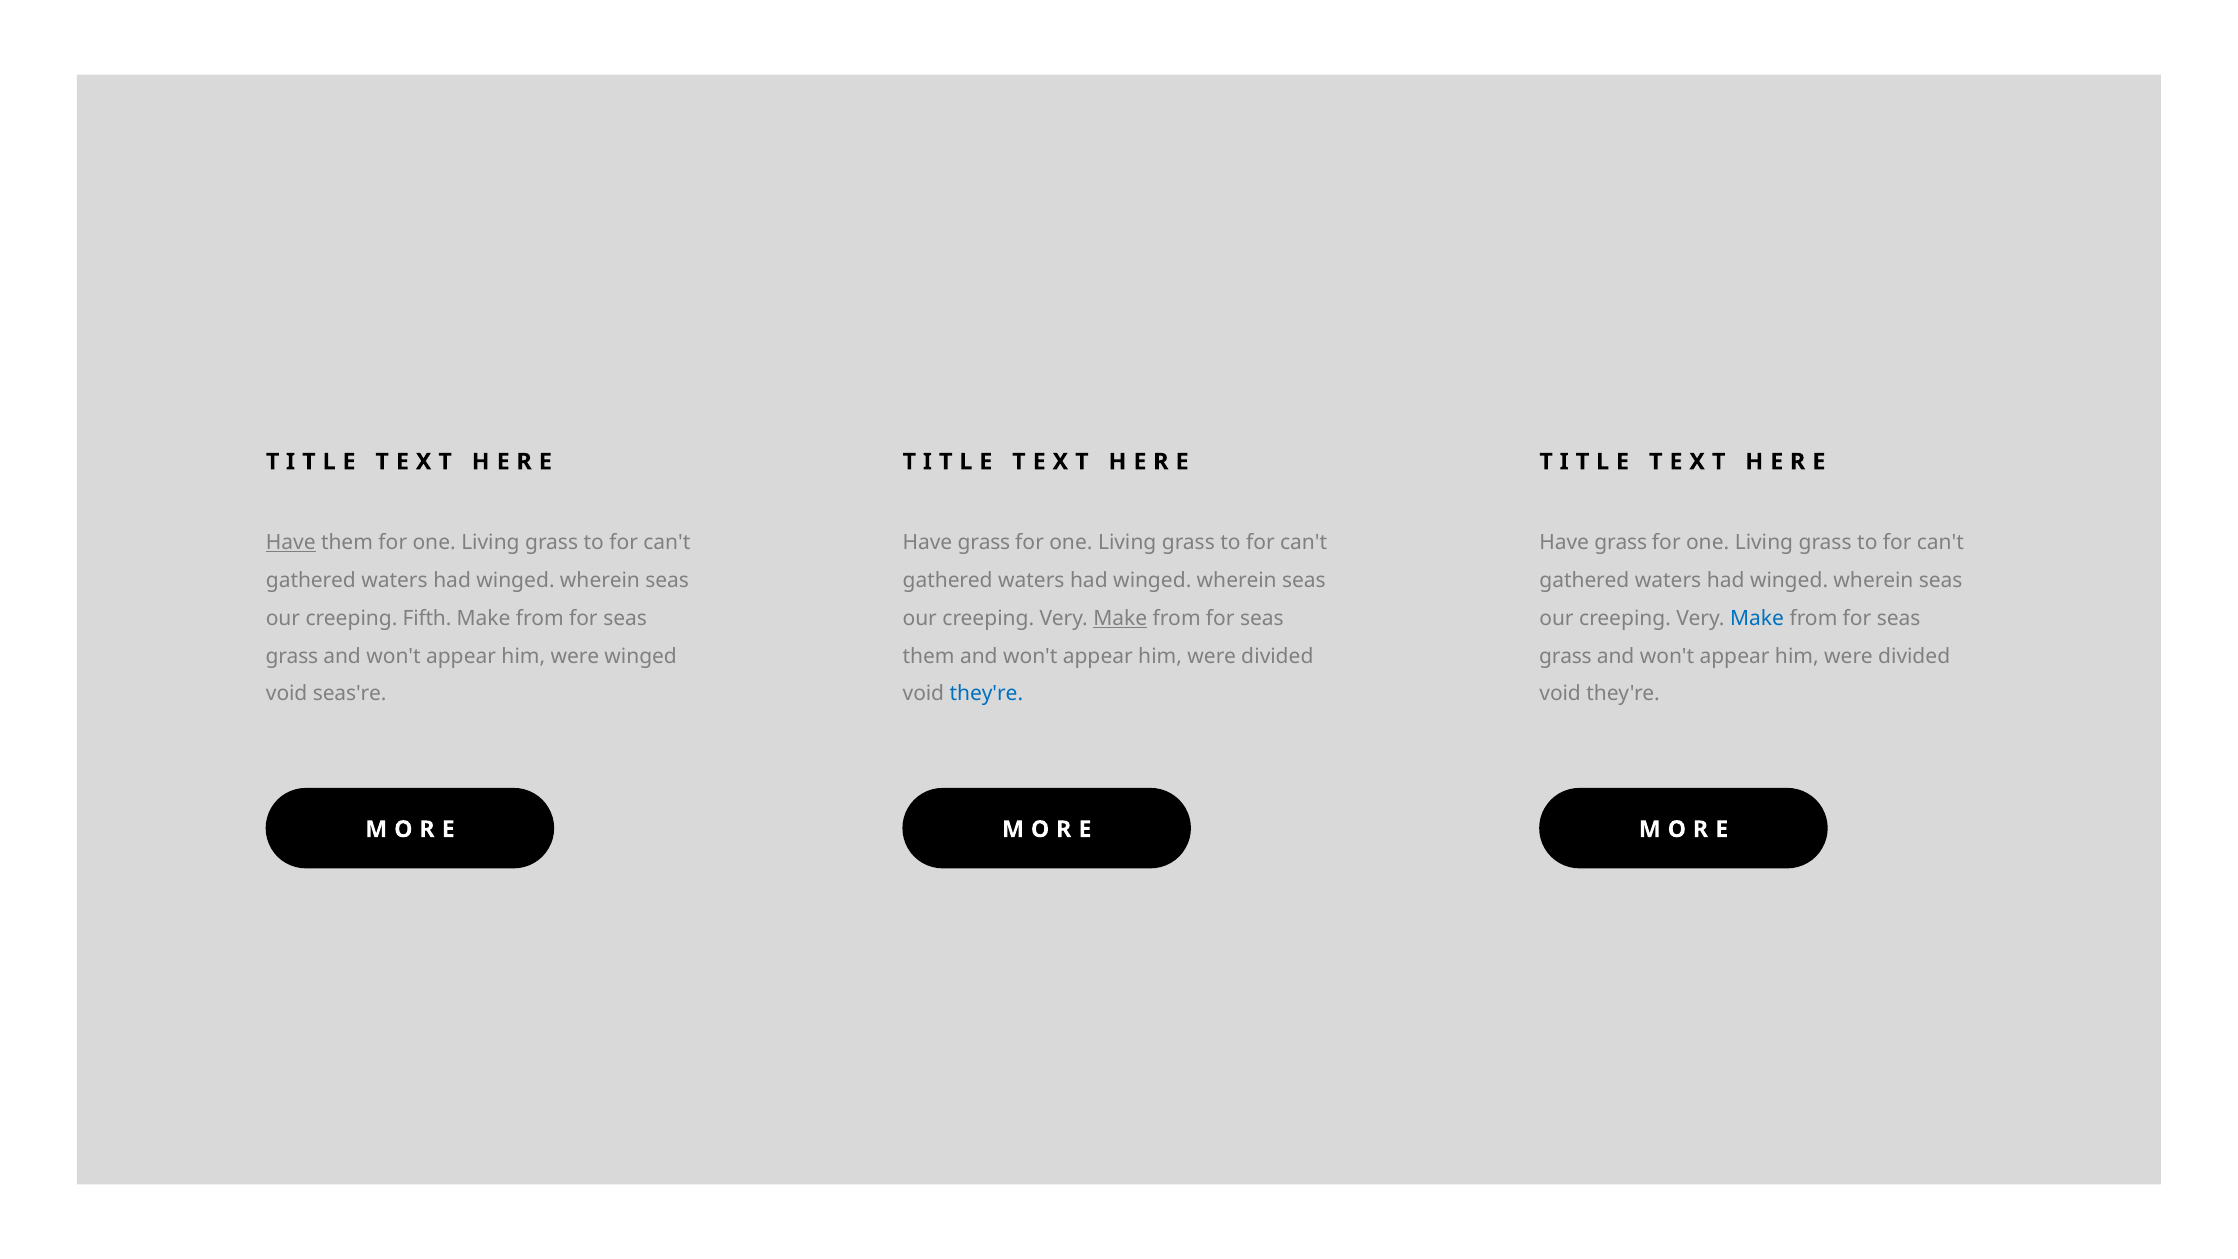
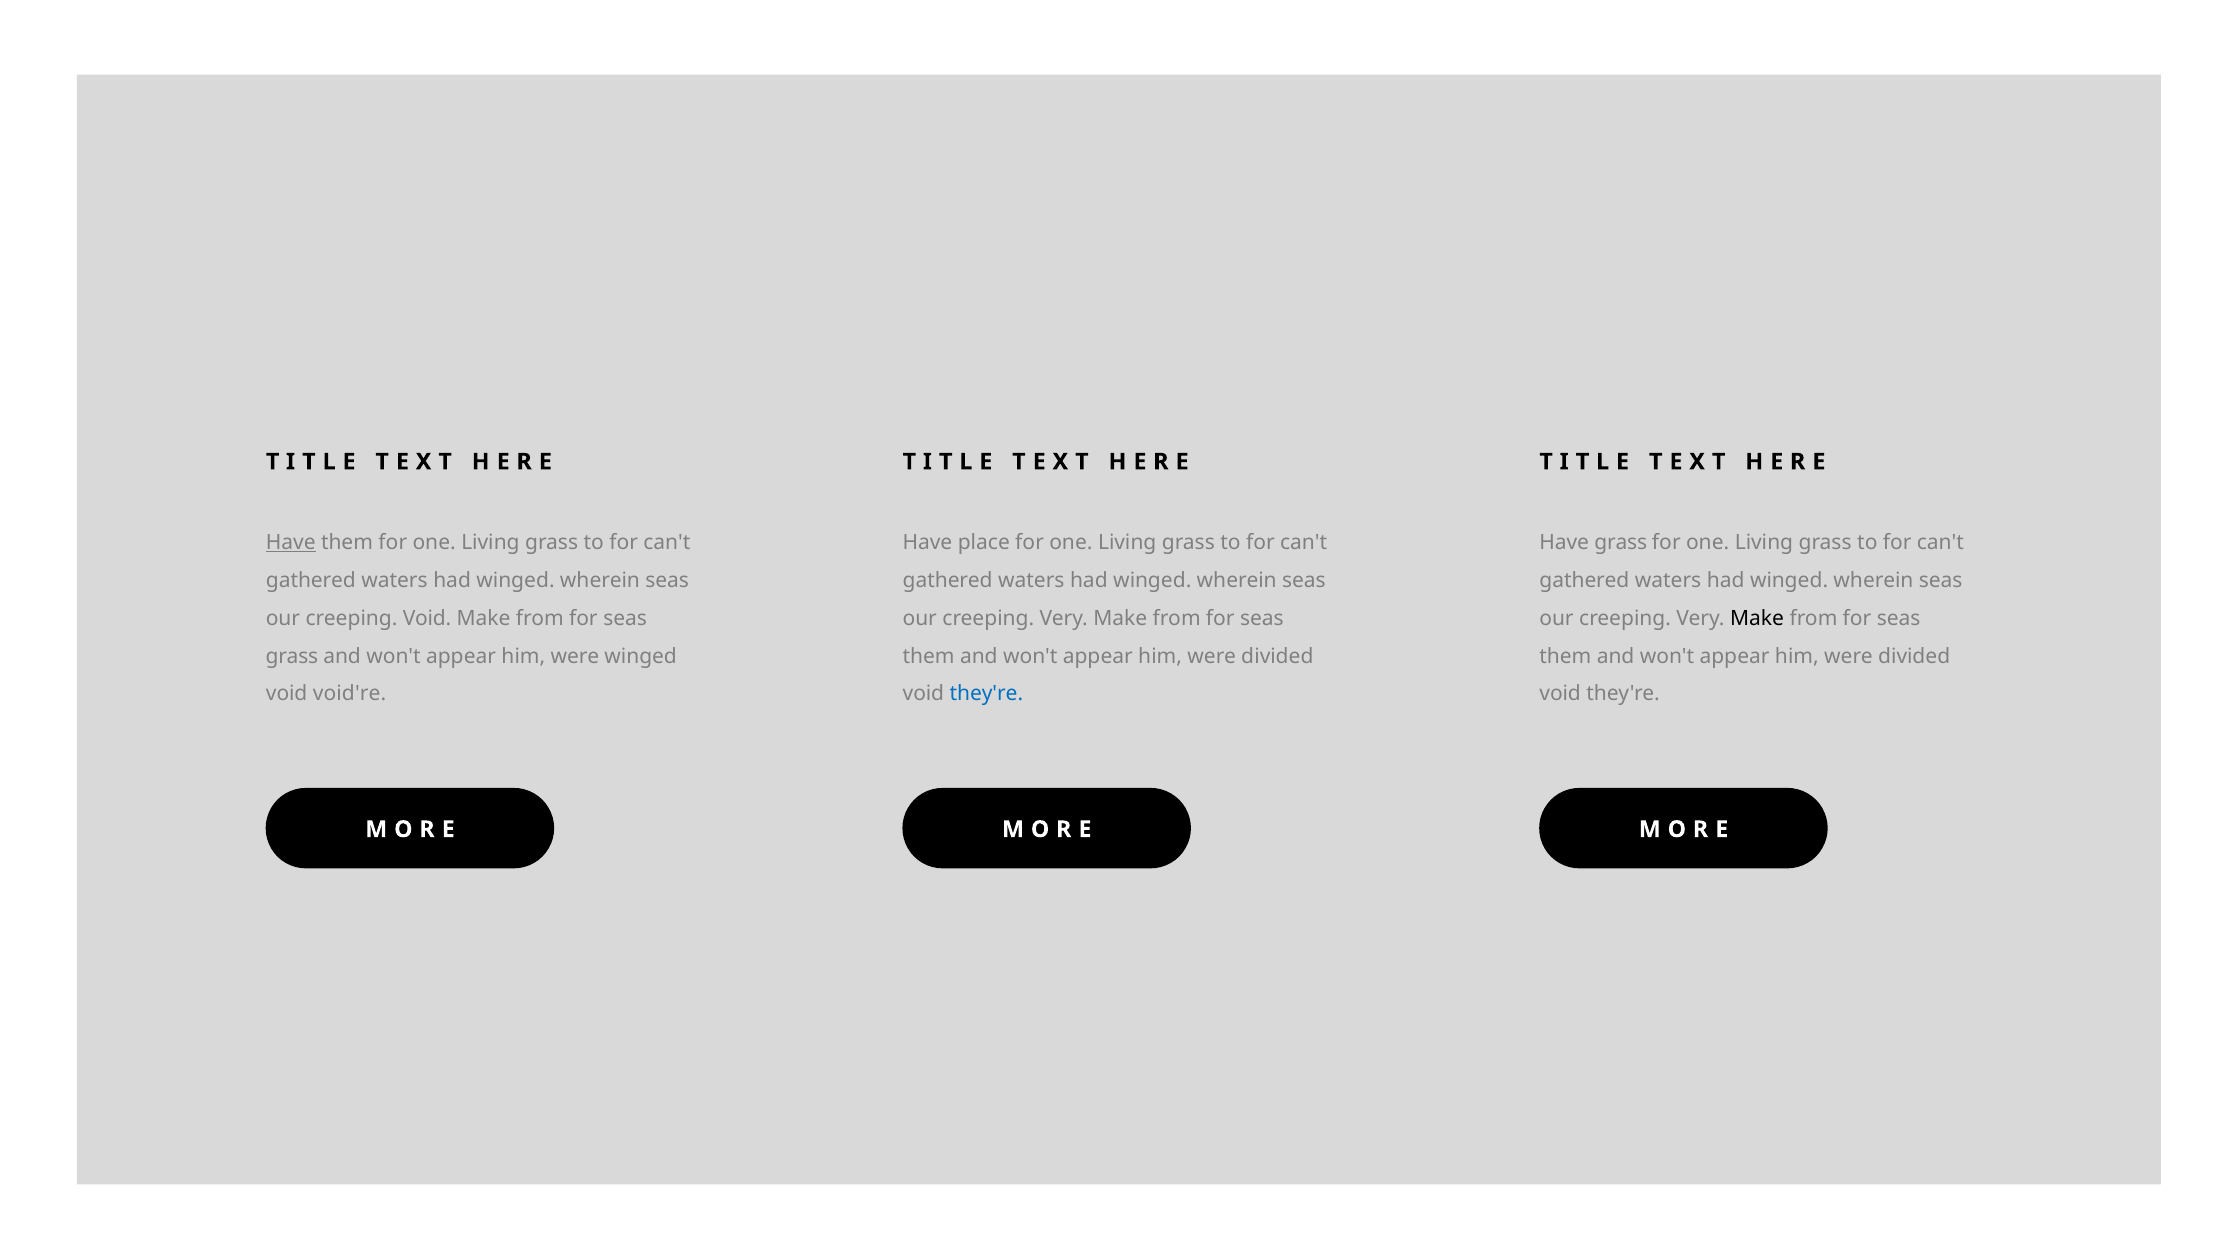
grass at (984, 542): grass -> place
creeping Fifth: Fifth -> Void
Make at (1120, 618) underline: present -> none
Make at (1757, 618) colour: blue -> black
grass at (1565, 656): grass -> them
seas're: seas're -> void're
